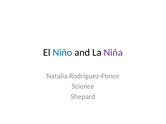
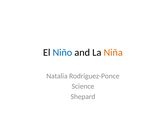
Niña colour: purple -> orange
